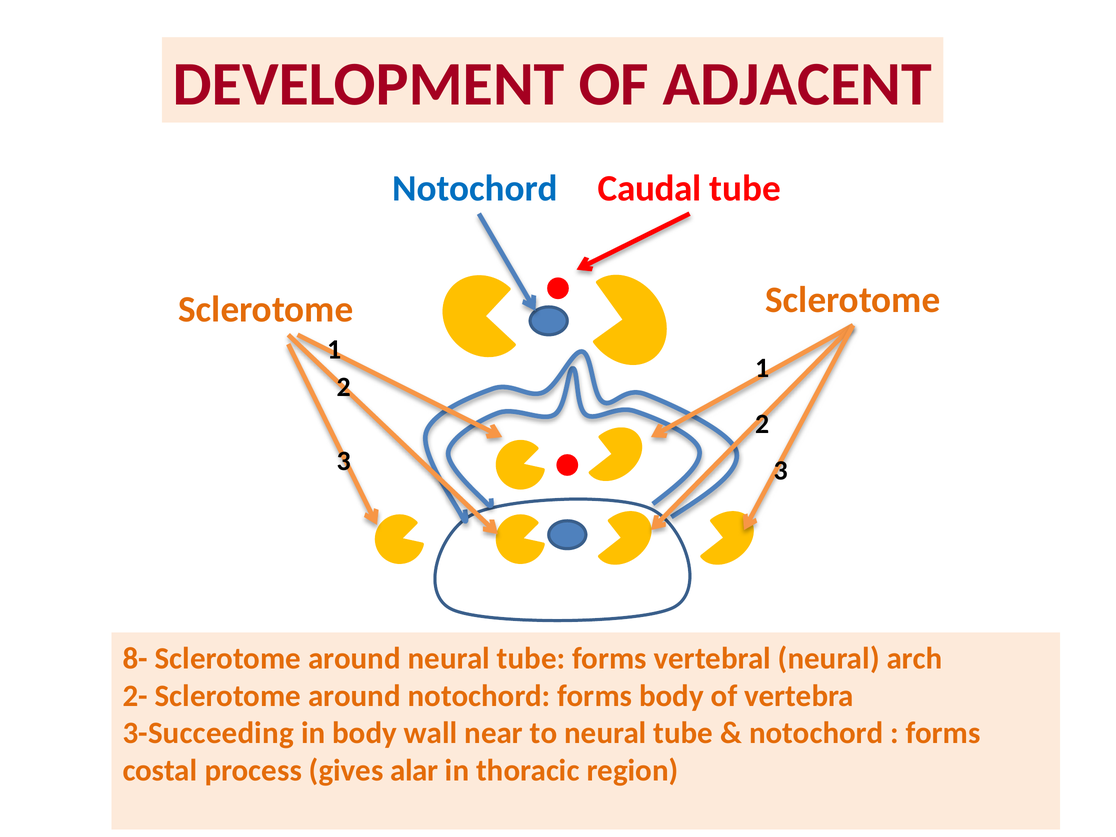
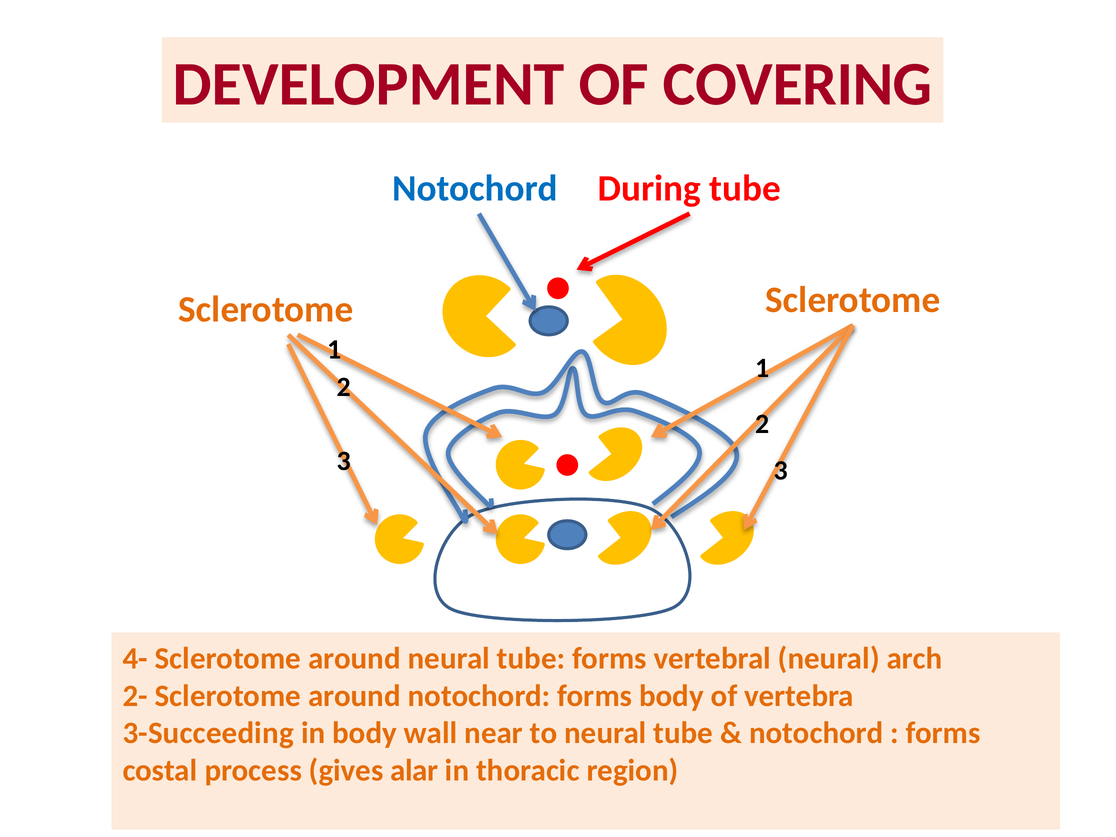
ADJACENT: ADJACENT -> COVERING
Caudal: Caudal -> During
8-: 8- -> 4-
